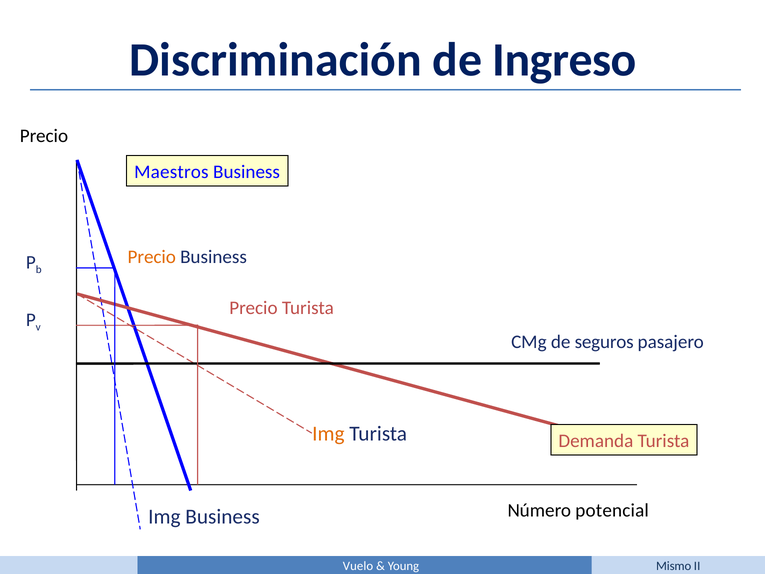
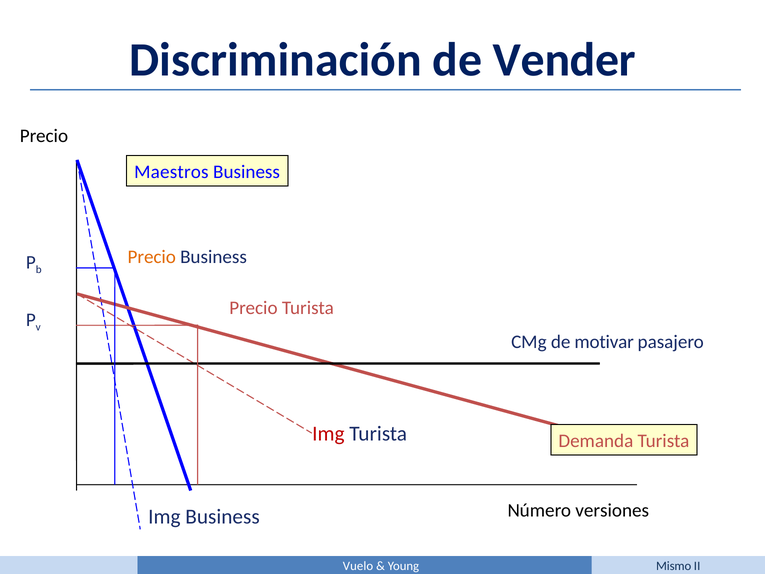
Ingreso: Ingreso -> Vender
seguros: seguros -> motivar
Img at (328, 434) colour: orange -> red
potencial: potencial -> versiones
